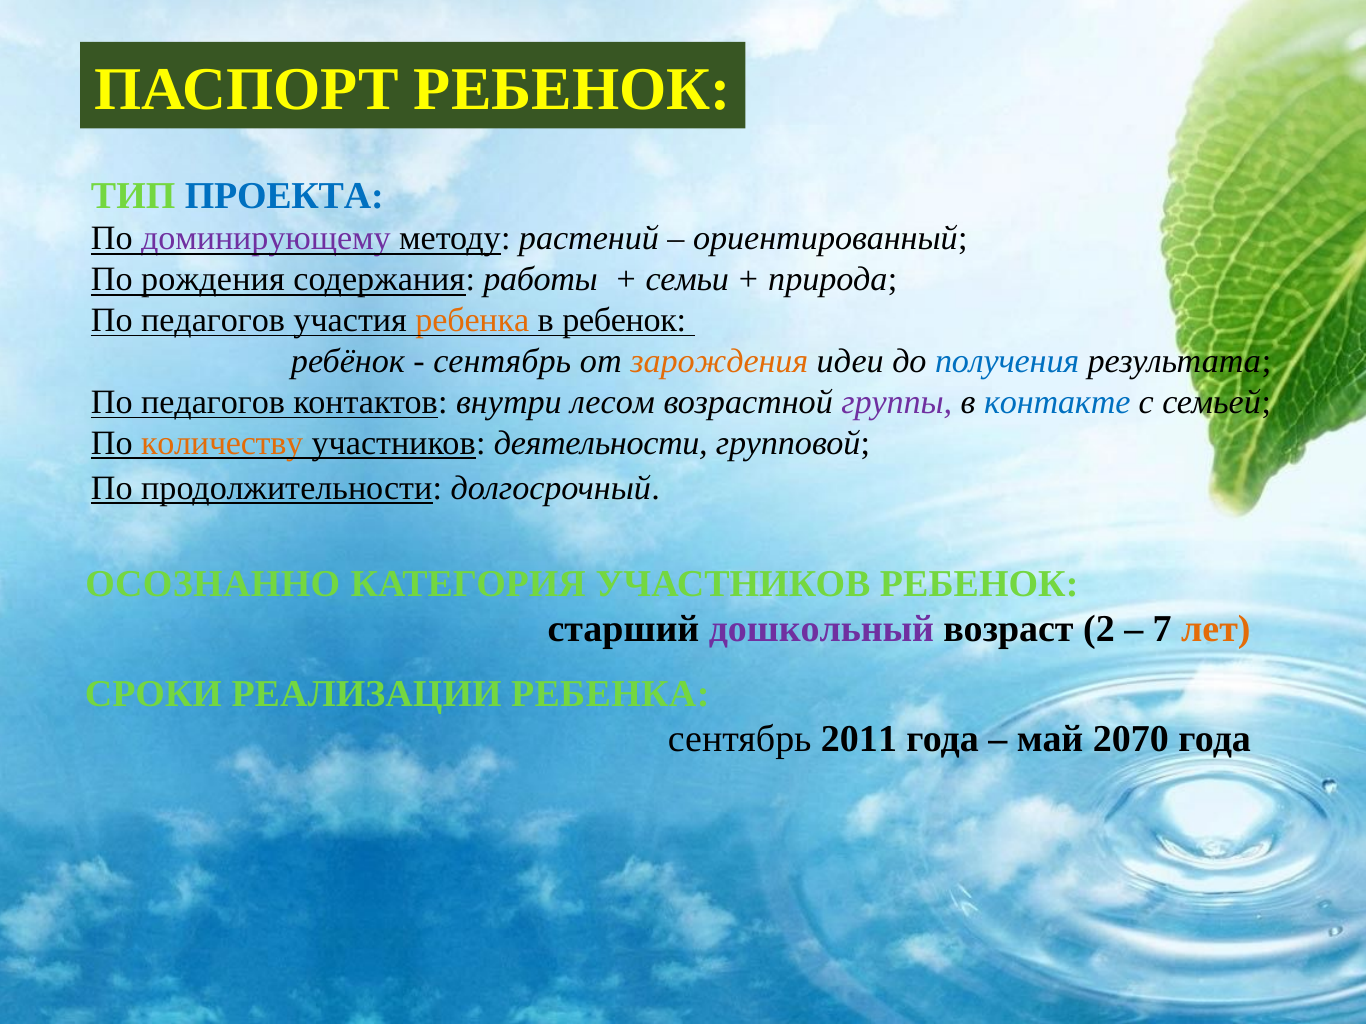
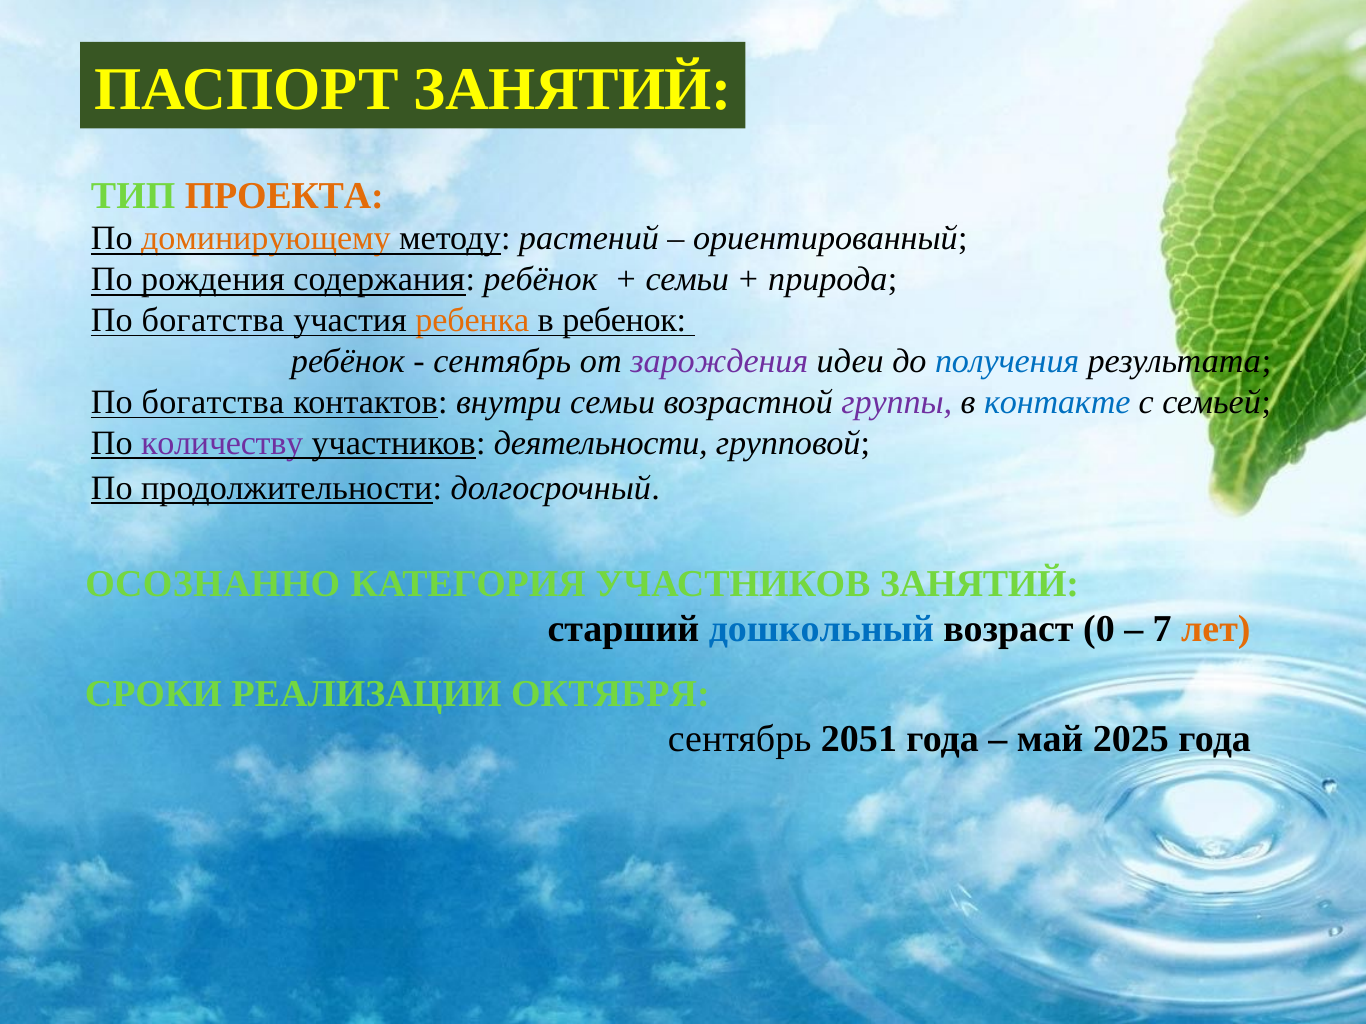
ПАСПОРТ РЕБЕНОК: РЕБЕНОК -> ЗАНЯТИЙ
ПРОЕКТА colour: blue -> orange
доминирующему colour: purple -> orange
содержания работы: работы -> ребёнок
педагогов at (213, 321): педагогов -> богатства
зарождения colour: orange -> purple
педагогов at (213, 403): педагогов -> богатства
внутри лесом: лесом -> семьи
количеству colour: orange -> purple
УЧАСТНИКОВ РЕБЕНОК: РЕБЕНОК -> ЗАНЯТИЙ
дошкольный colour: purple -> blue
2: 2 -> 0
РЕАЛИЗАЦИИ РЕБЕНКА: РЕБЕНКА -> ОКТЯБРЯ
2011: 2011 -> 2051
2070: 2070 -> 2025
